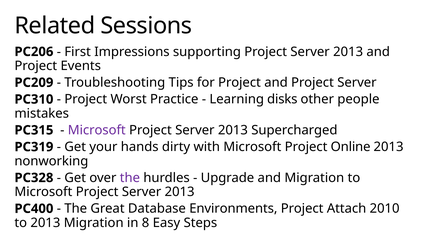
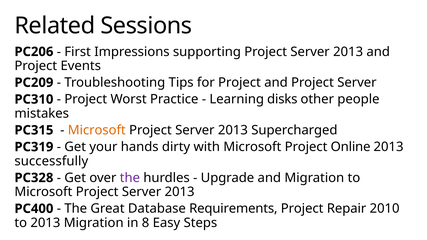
Microsoft at (97, 130) colour: purple -> orange
nonworking: nonworking -> successfully
Environments: Environments -> Requirements
Attach: Attach -> Repair
